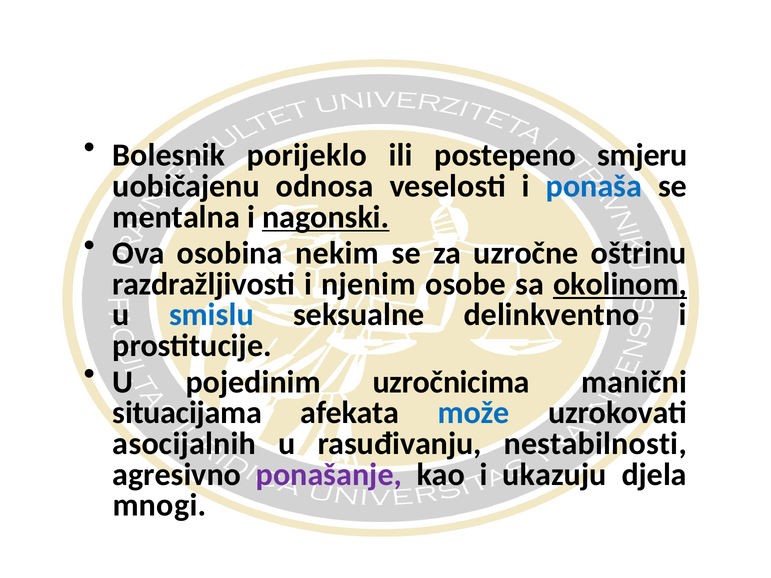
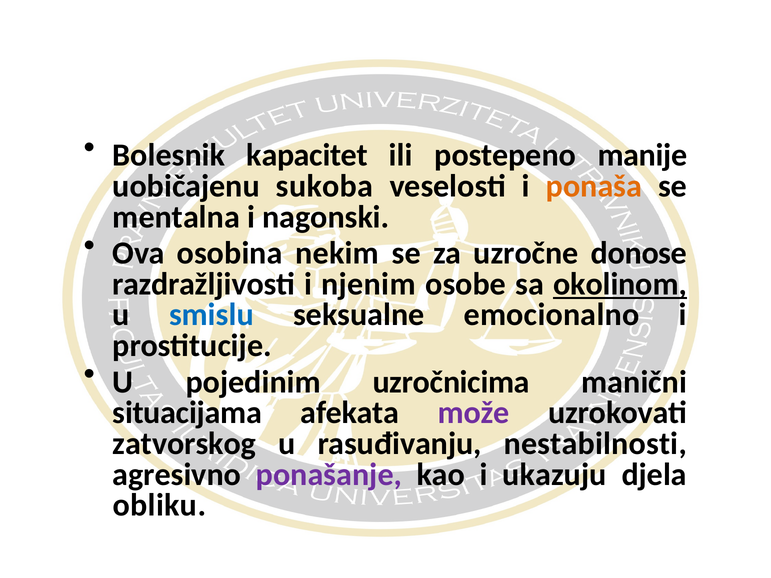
porijeklo: porijeklo -> kapacitet
smjeru: smjeru -> manije
odnosa: odnosa -> sukoba
ponaša colour: blue -> orange
nagonski underline: present -> none
oštrinu: oštrinu -> donose
delinkventno: delinkventno -> emocionalno
može colour: blue -> purple
asocijalnih: asocijalnih -> zatvorskog
mnogi: mnogi -> obliku
